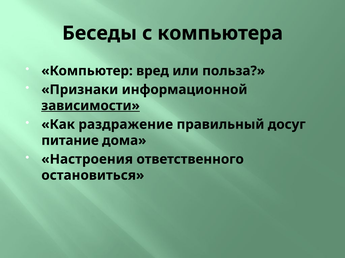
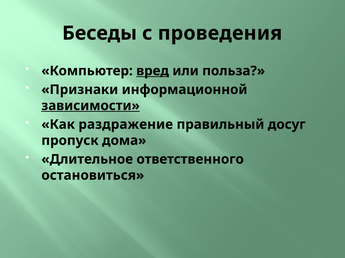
компьютера: компьютера -> проведения
вред underline: none -> present
питание: питание -> пропуск
Настроения: Настроения -> Длительное
